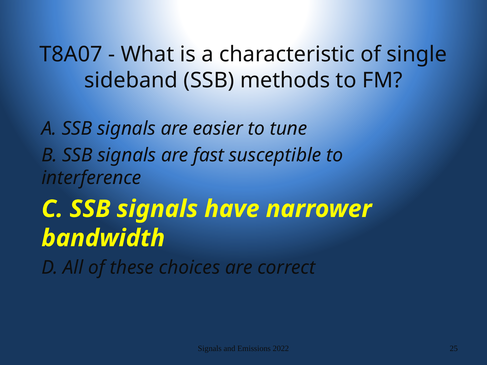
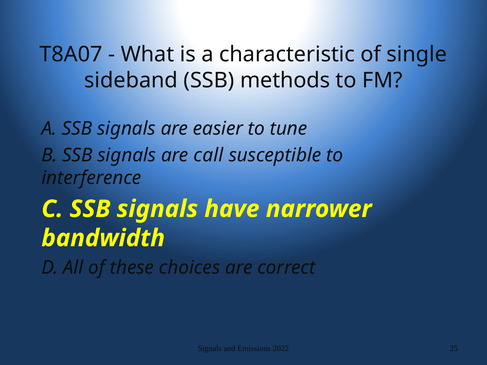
fast: fast -> call
